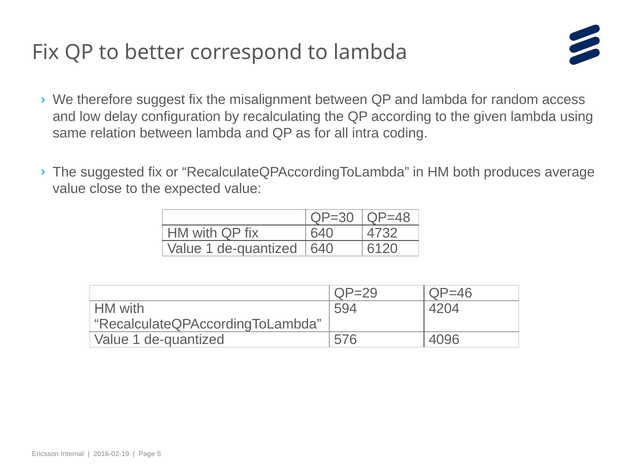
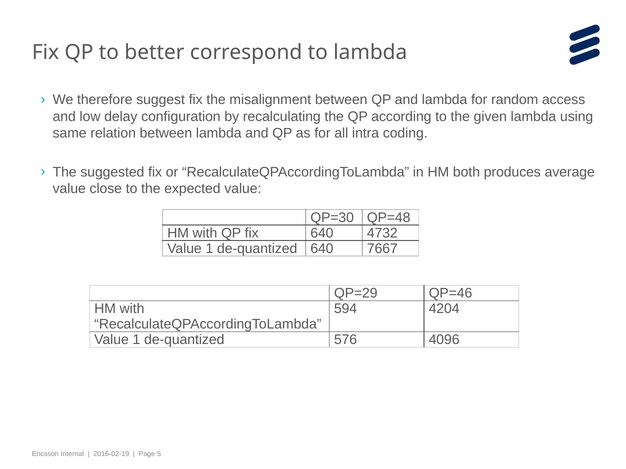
6120: 6120 -> 7667
